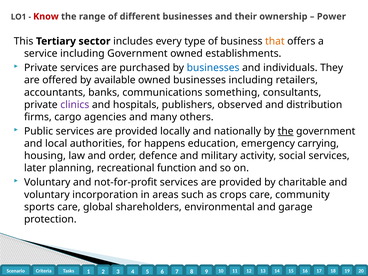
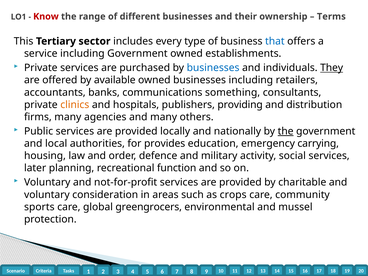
Power: Power -> Terms
that colour: orange -> blue
They underline: none -> present
clinics colour: purple -> orange
observed: observed -> providing
firms cargo: cargo -> many
happens: happens -> provides
incorporation: incorporation -> consideration
shareholders: shareholders -> greengrocers
garage: garage -> mussel
